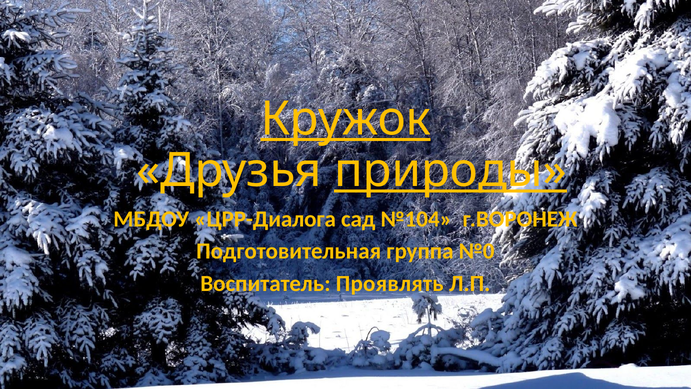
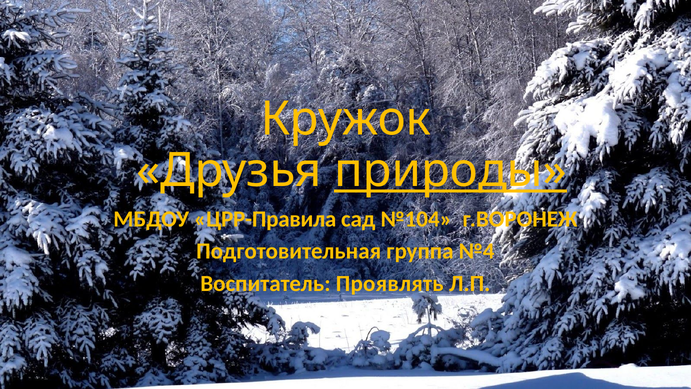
Кружок underline: present -> none
ЦРР-Диалога: ЦРР-Диалога -> ЦРР-Правила
№0: №0 -> №4
